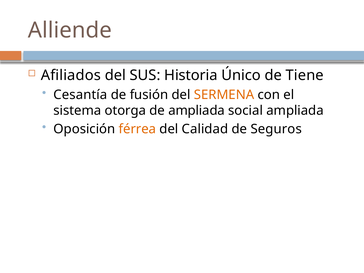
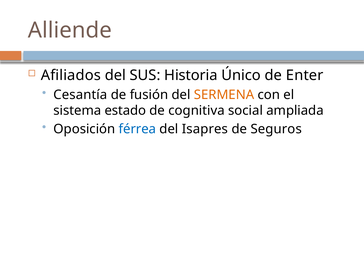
Tiene: Tiene -> Enter
otorga: otorga -> estado
de ampliada: ampliada -> cognitiva
férrea colour: orange -> blue
Calidad: Calidad -> Isapres
